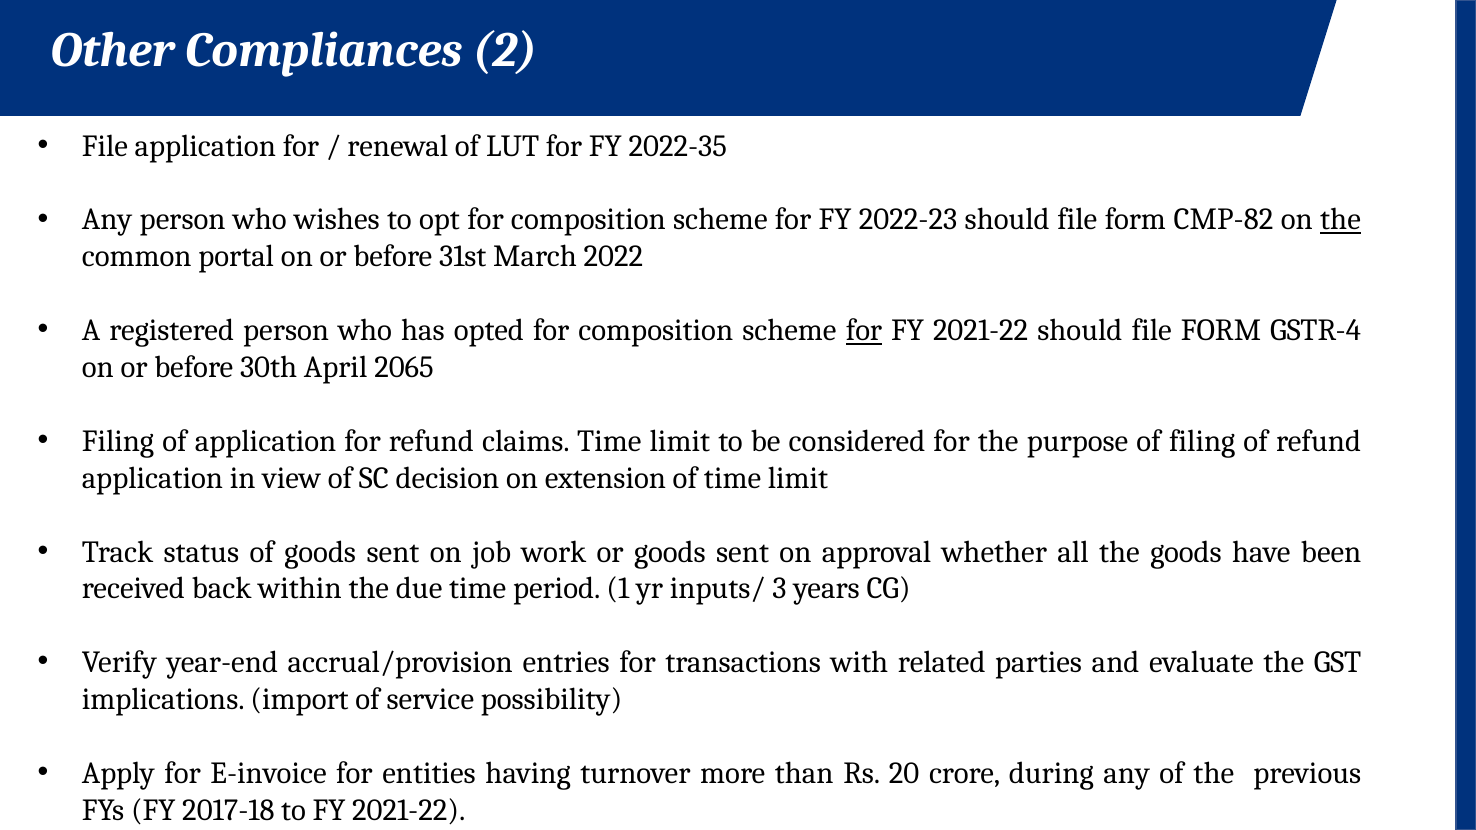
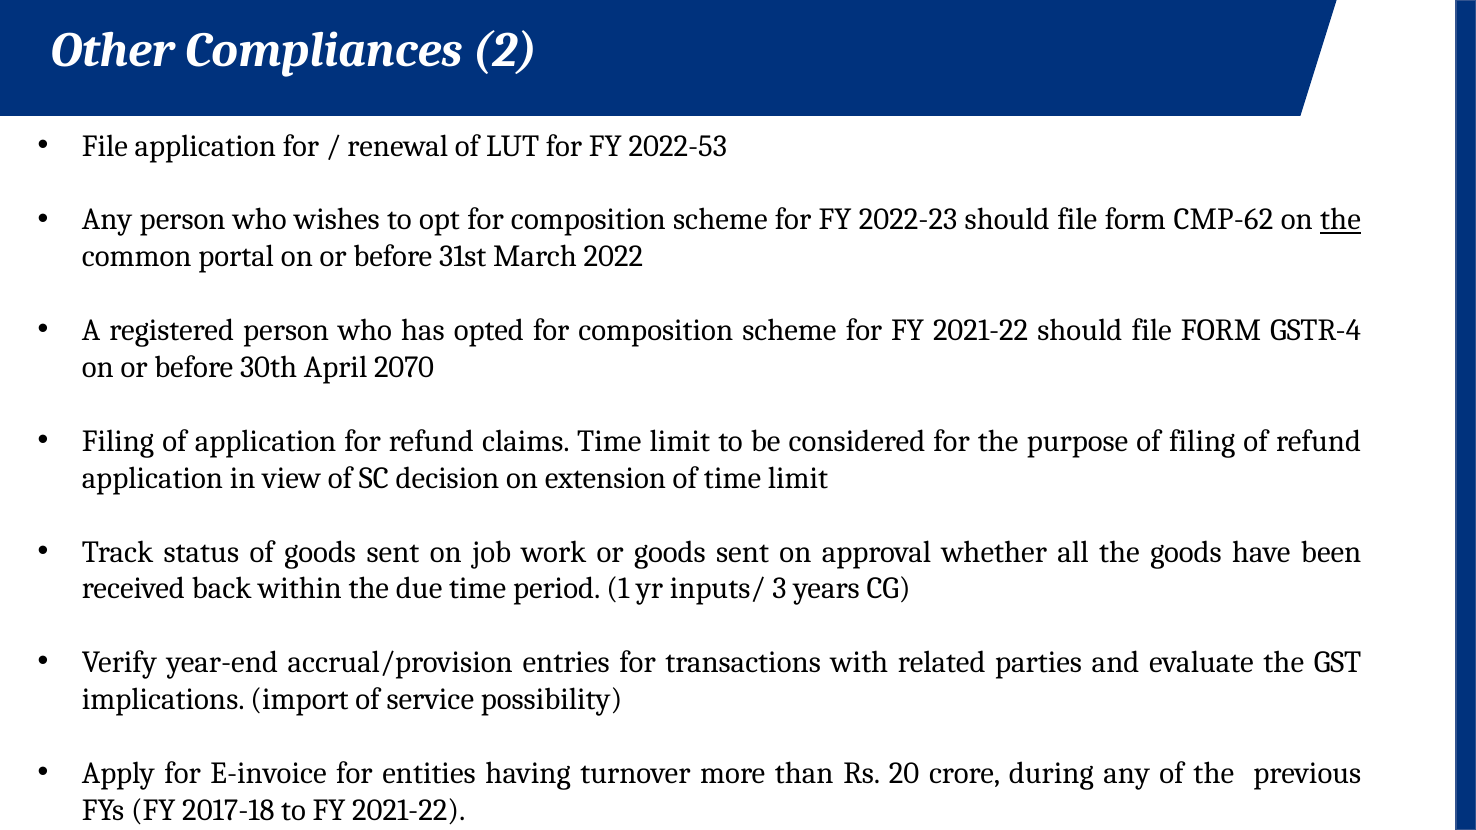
2022-35: 2022-35 -> 2022-53
CMP-82: CMP-82 -> CMP-62
for at (864, 331) underline: present -> none
2065: 2065 -> 2070
